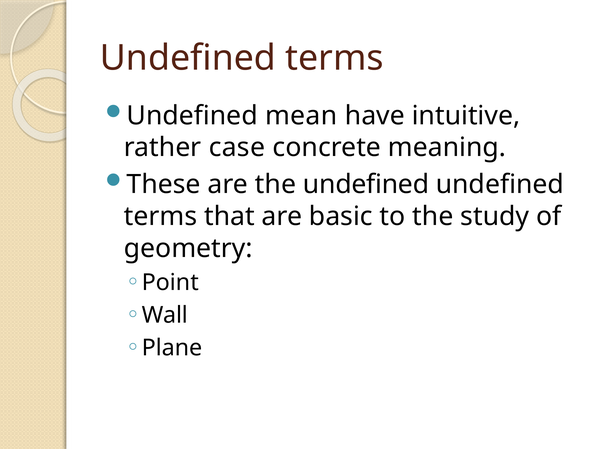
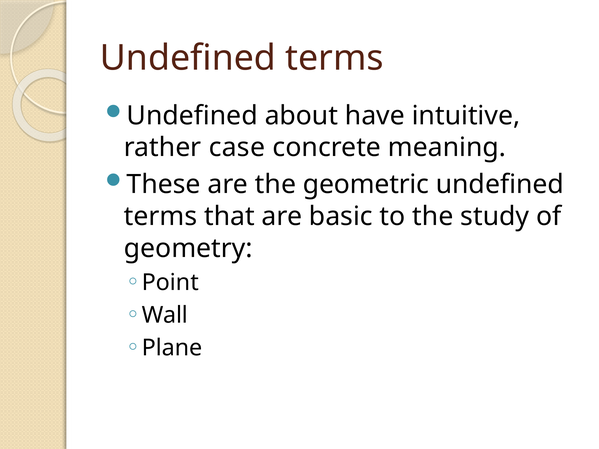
mean: mean -> about
the undefined: undefined -> geometric
